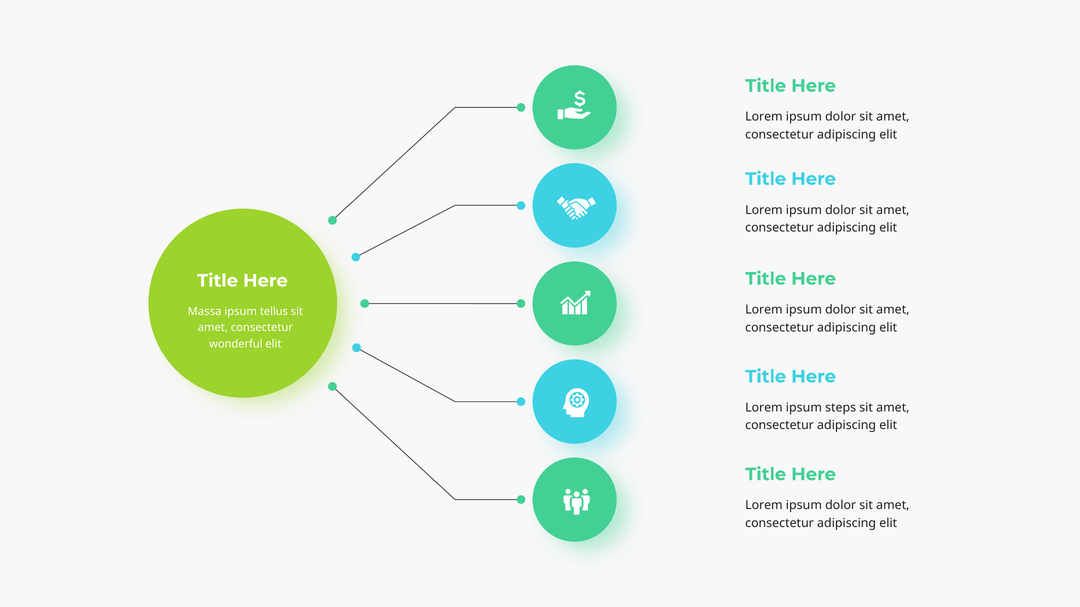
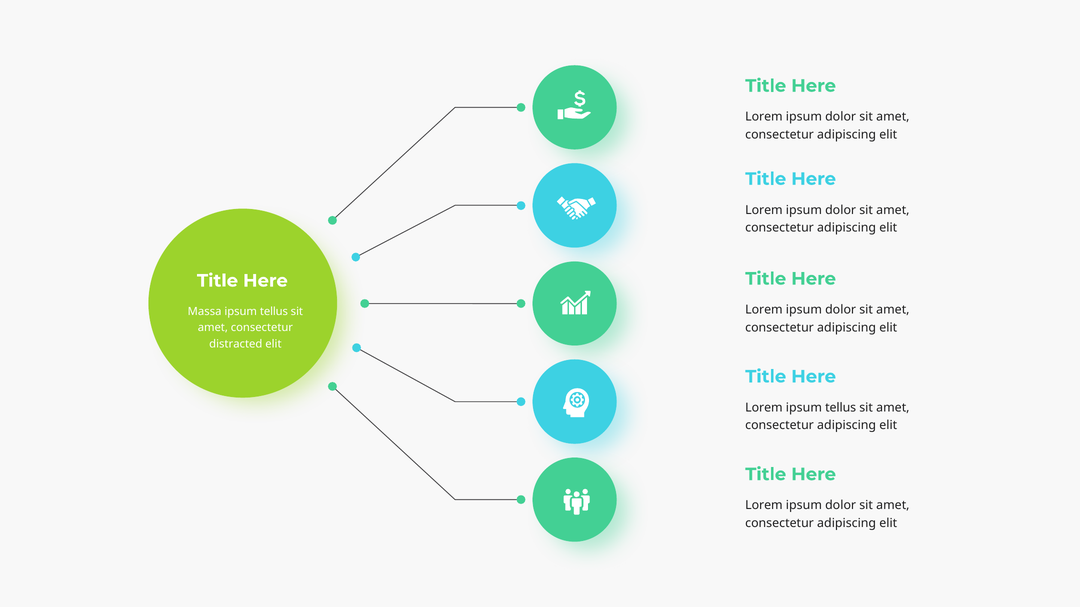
wonderful: wonderful -> distracted
Lorem ipsum steps: steps -> tellus
